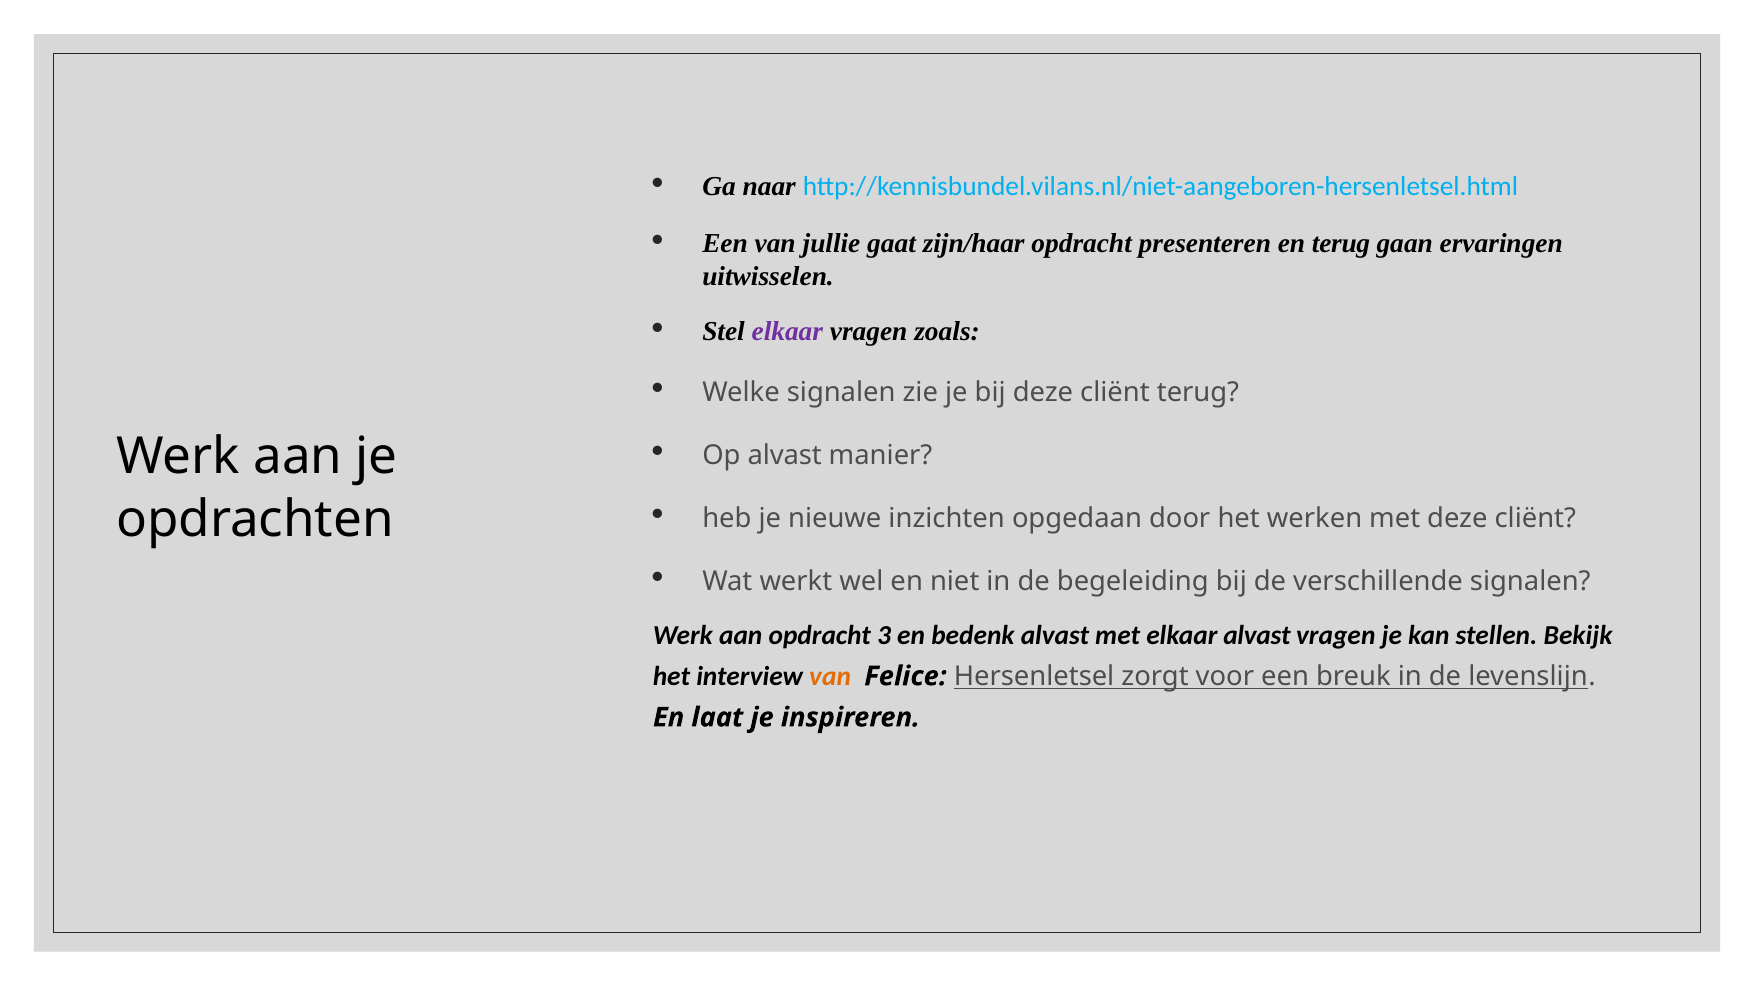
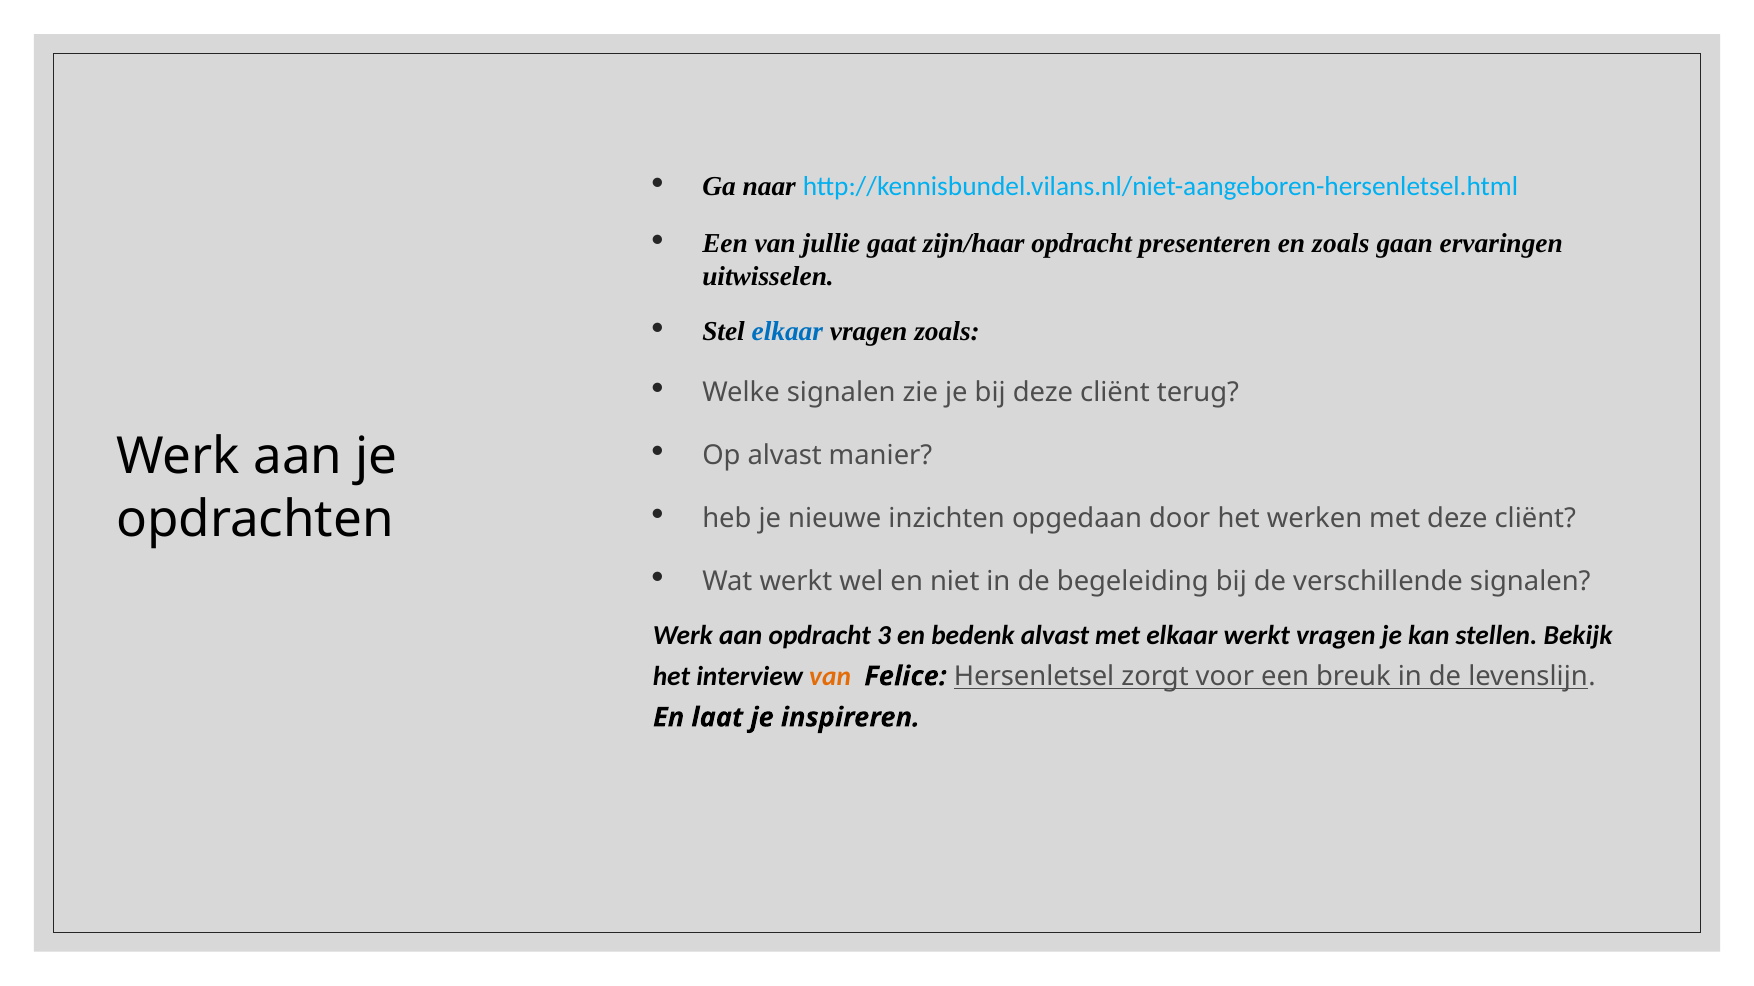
en terug: terug -> zoals
elkaar at (787, 332) colour: purple -> blue
elkaar alvast: alvast -> werkt
